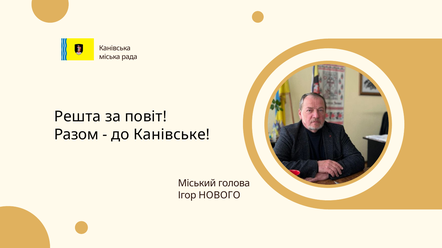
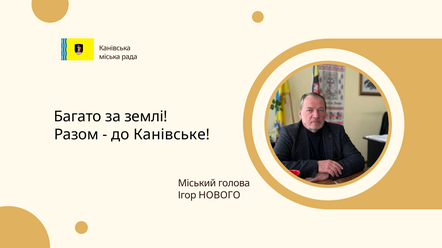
Решта: Решта -> Багато
повіт: повіт -> землі
